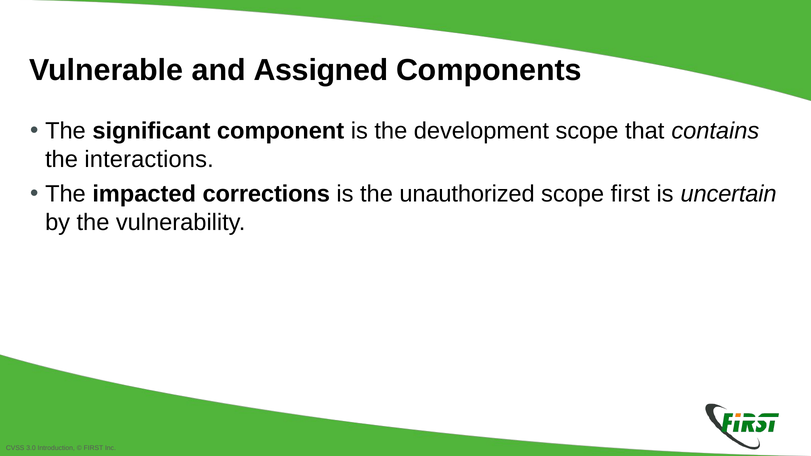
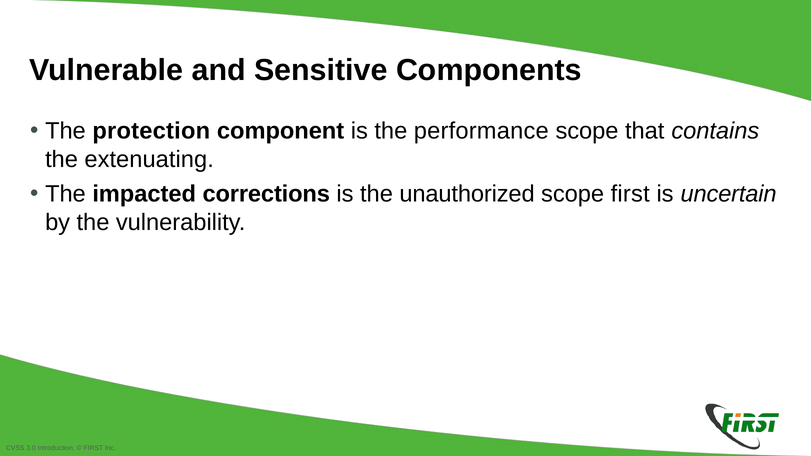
Assigned: Assigned -> Sensitive
significant: significant -> protection
development: development -> performance
interactions: interactions -> extenuating
